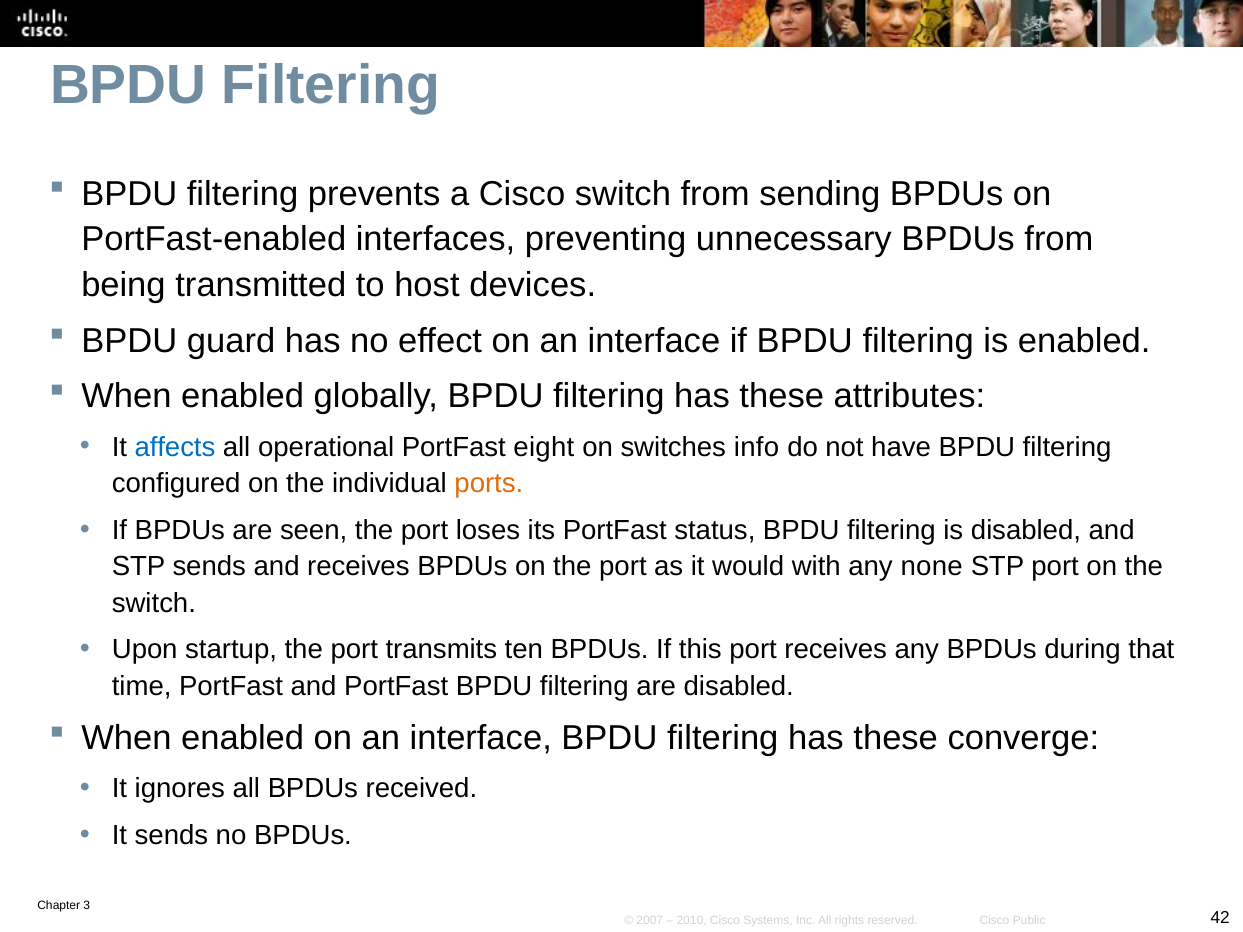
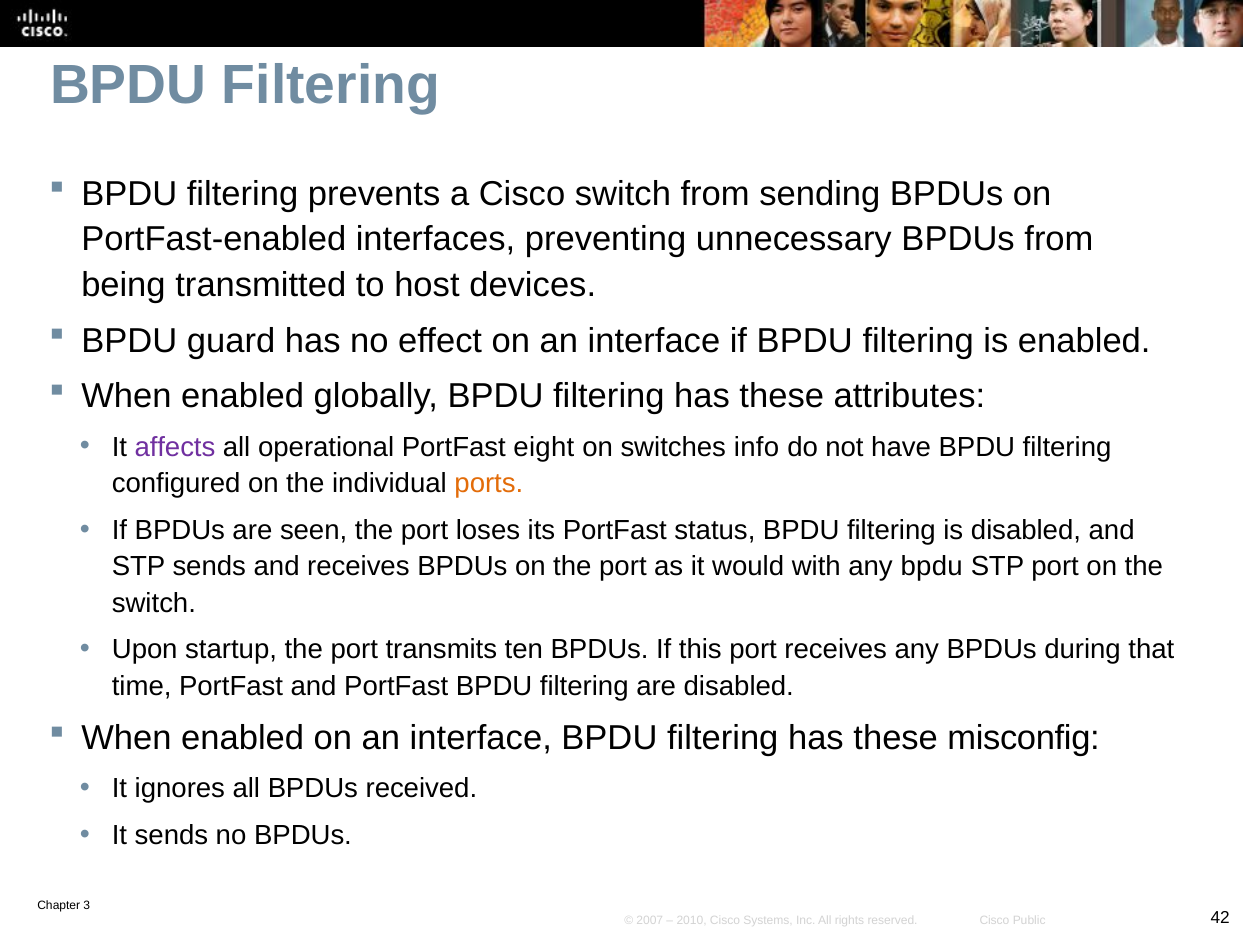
affects colour: blue -> purple
any none: none -> bpdu
converge: converge -> misconfig
